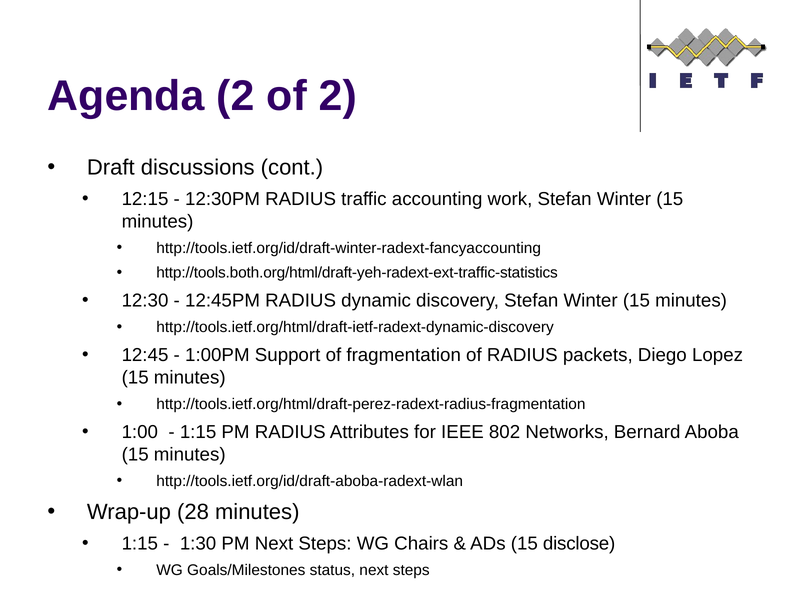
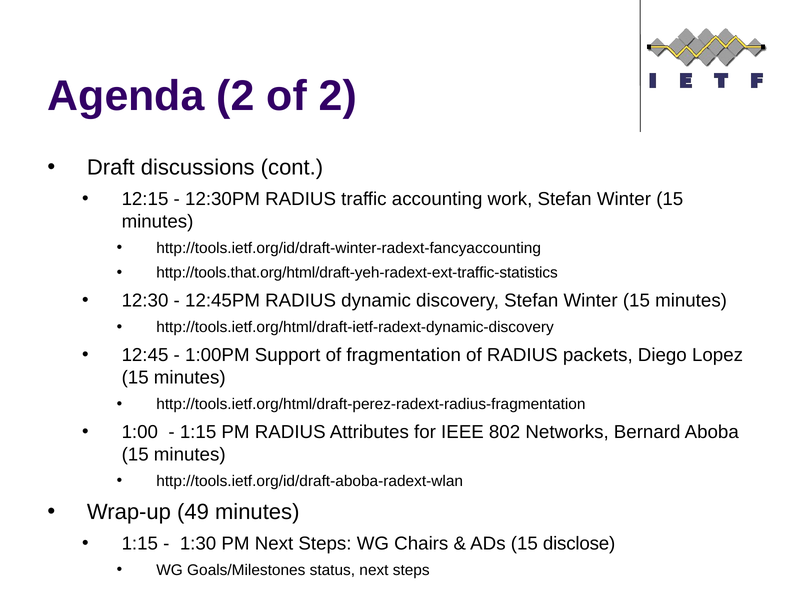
http://tools.both.org/html/draft-yeh-radext-ext-traffic-statistics: http://tools.both.org/html/draft-yeh-radext-ext-traffic-statistics -> http://tools.that.org/html/draft-yeh-radext-ext-traffic-statistics
28: 28 -> 49
